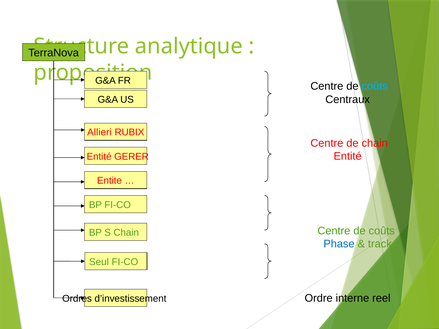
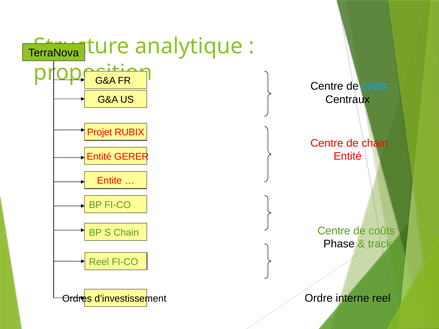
Allieri: Allieri -> Projet
Phase colour: blue -> black
Seul at (99, 262): Seul -> Reel
